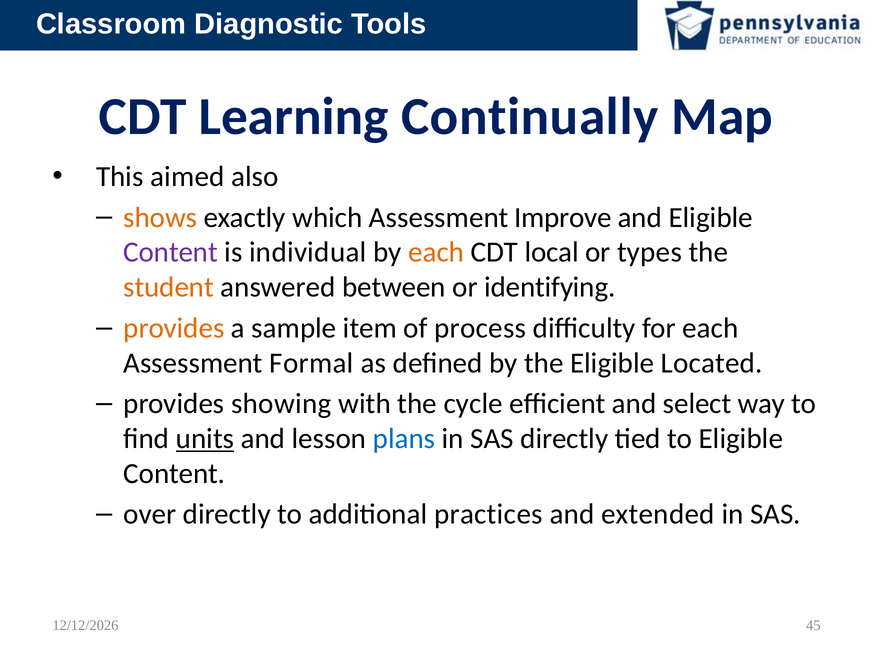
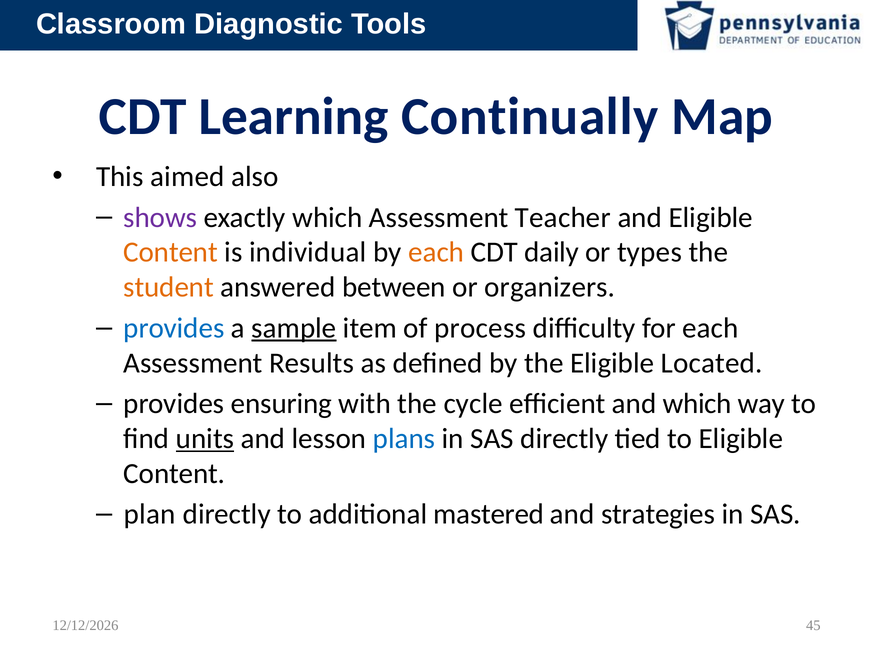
shows colour: orange -> purple
Improve: Improve -> Teacher
Content at (171, 252) colour: purple -> orange
local: local -> daily
identifying: identifying -> organizers
provides at (174, 328) colour: orange -> blue
sample underline: none -> present
Formal: Formal -> Results
showing: showing -> ensuring
and select: select -> which
over: over -> plan
practices: practices -> mastered
extended: extended -> strategies
